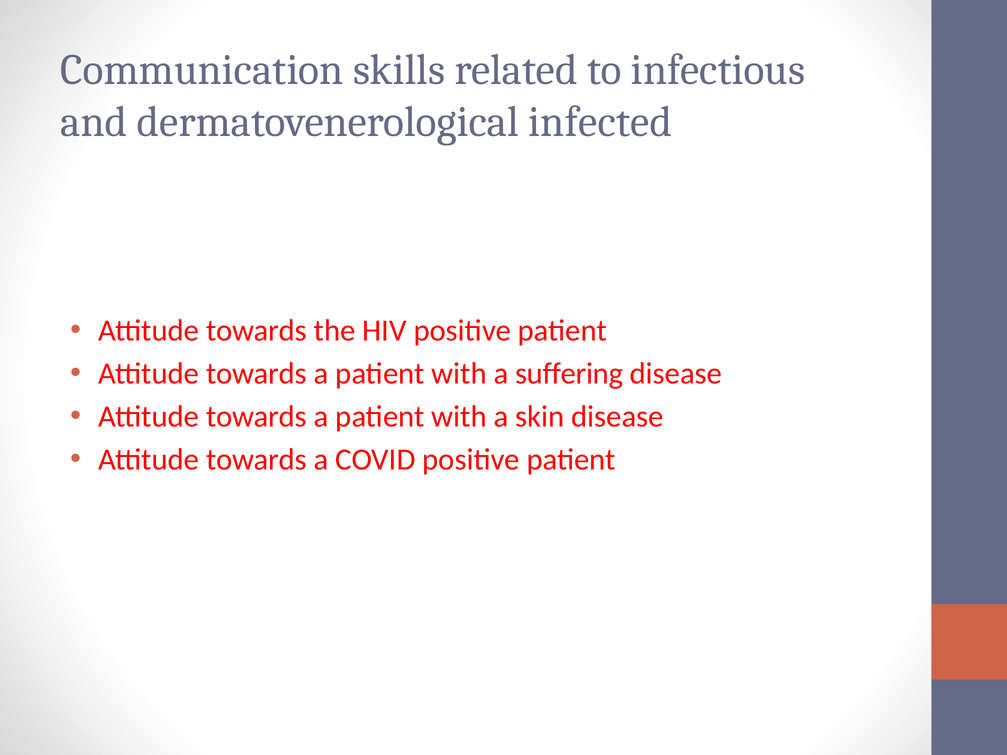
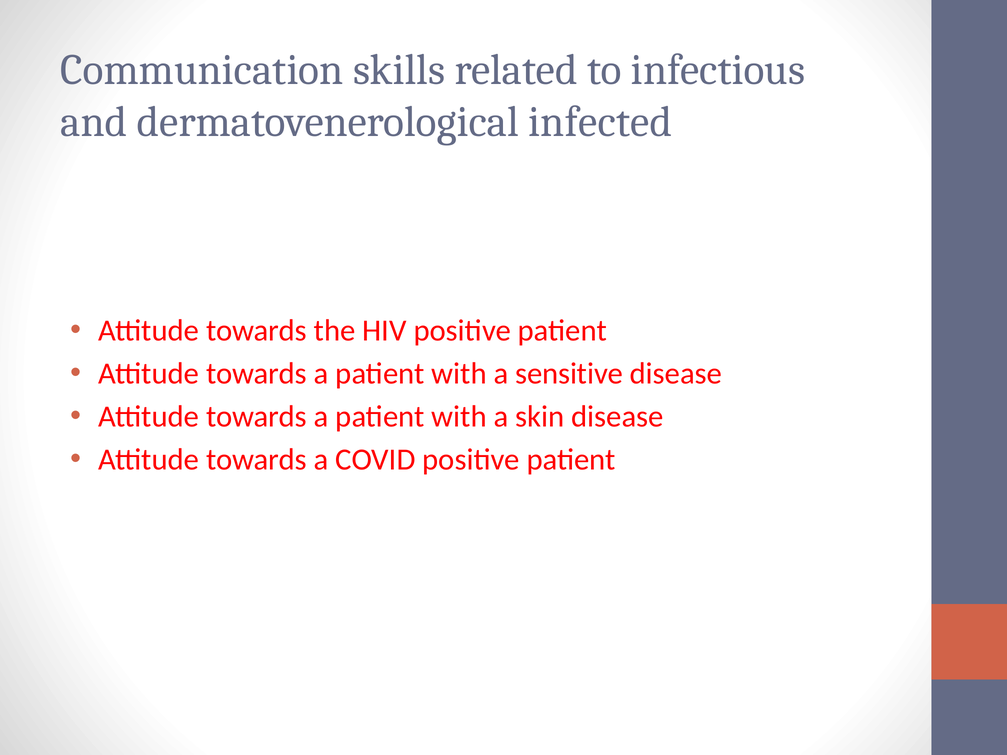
suffering: suffering -> sensitive
